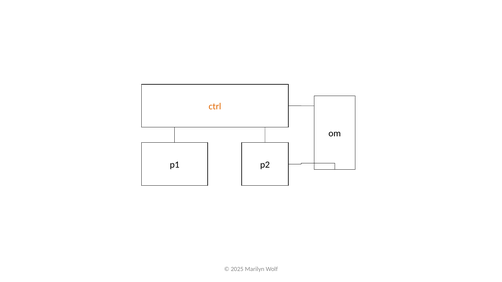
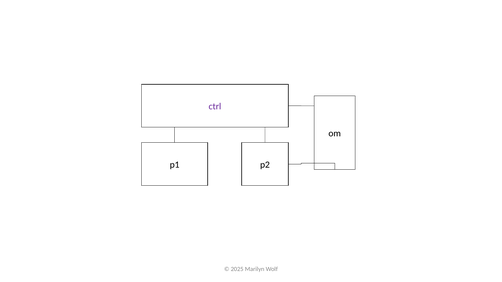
ctrl colour: orange -> purple
